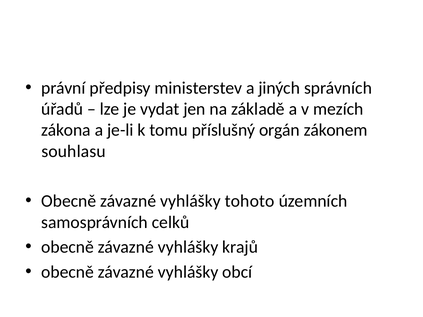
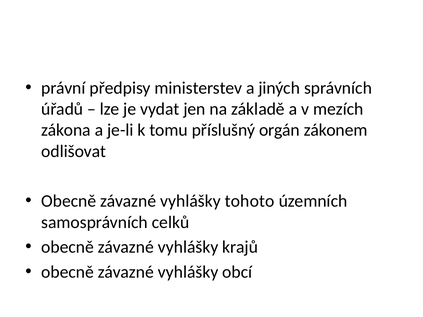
souhlasu: souhlasu -> odlišovat
